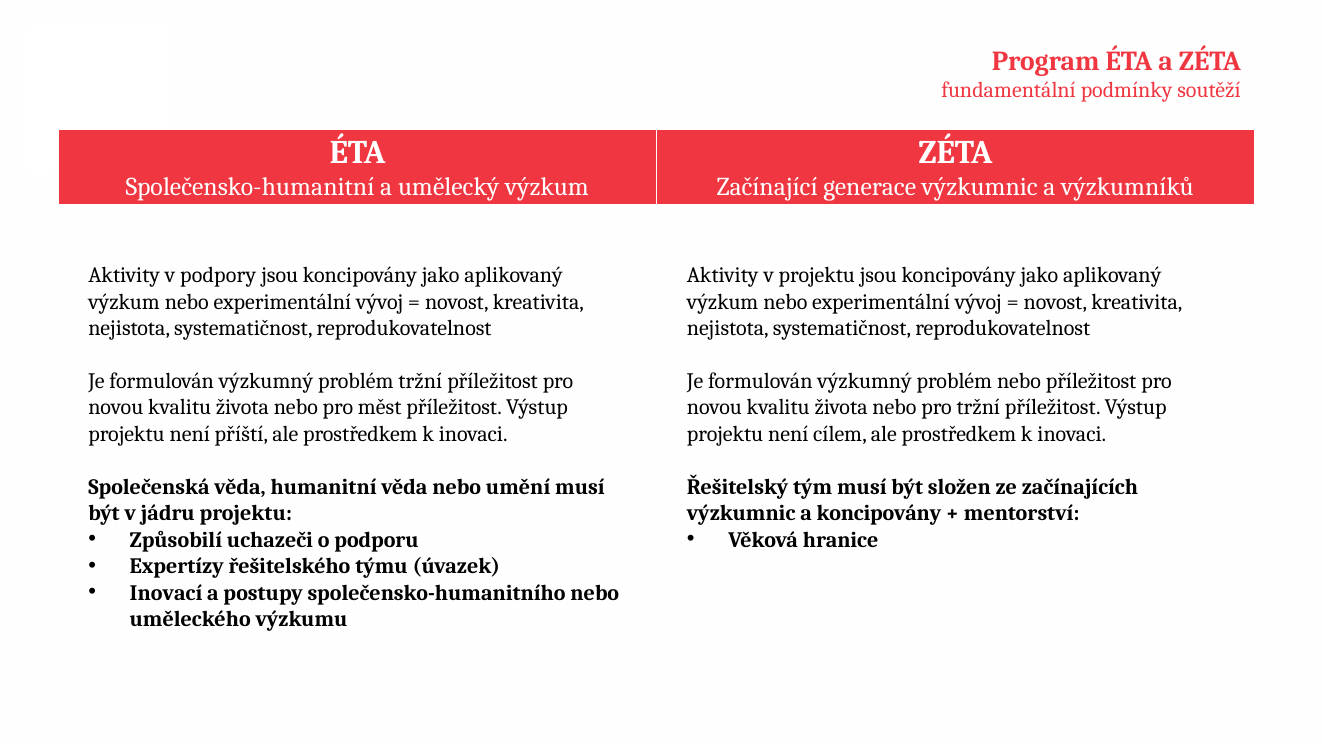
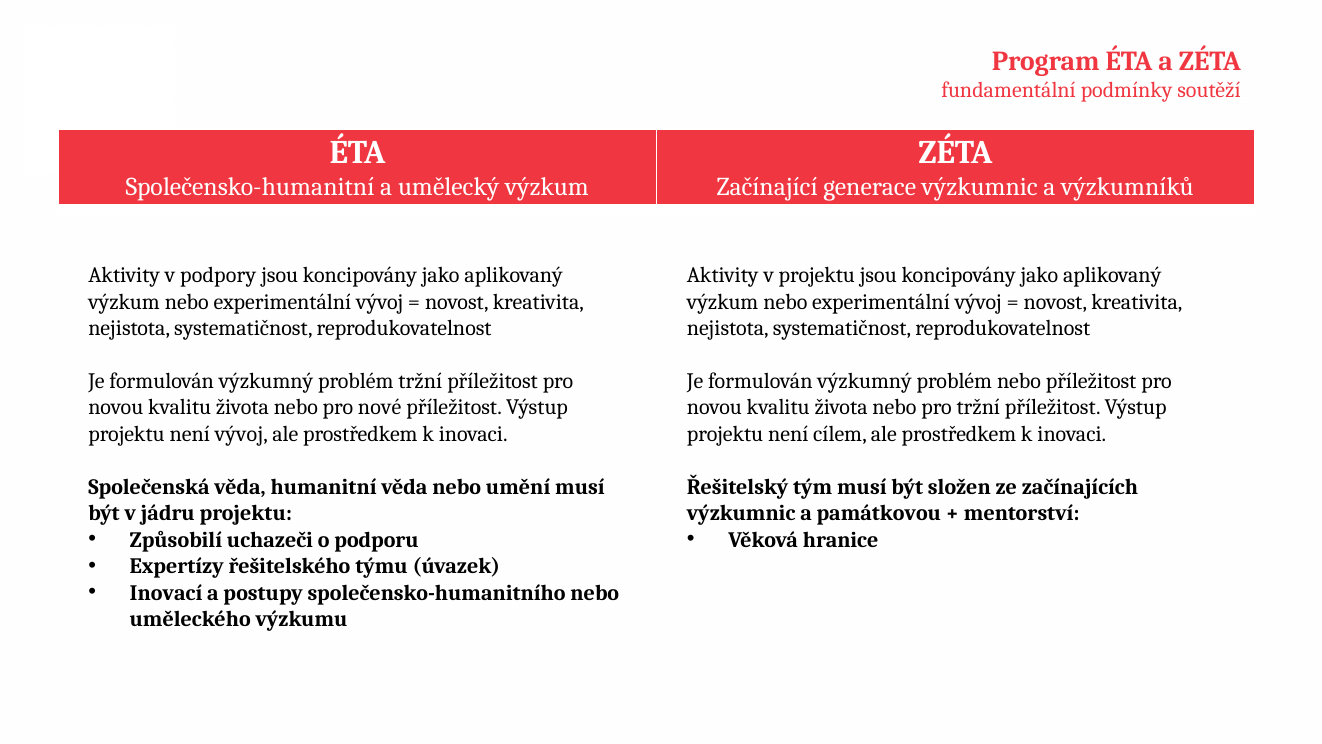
měst: měst -> nové
není příští: příští -> vývoj
a koncipovány: koncipovány -> památkovou
